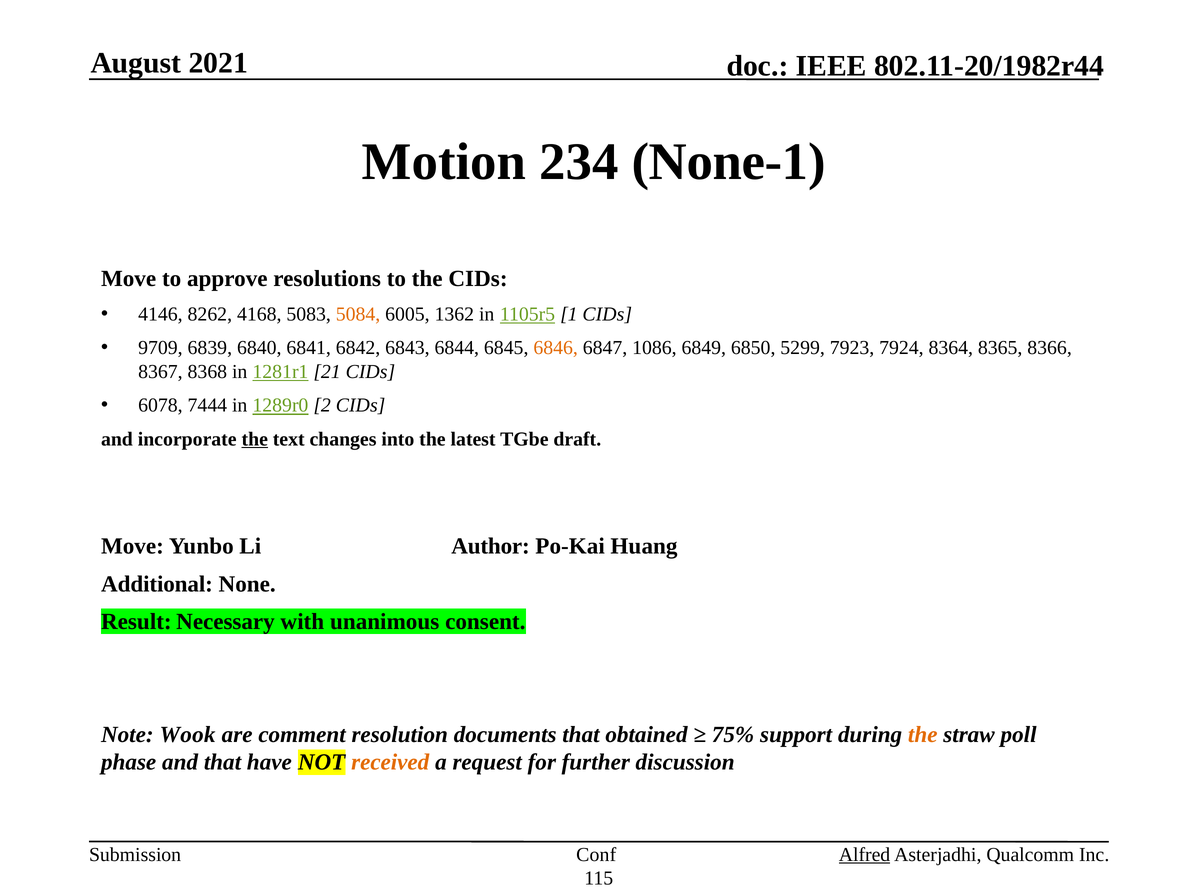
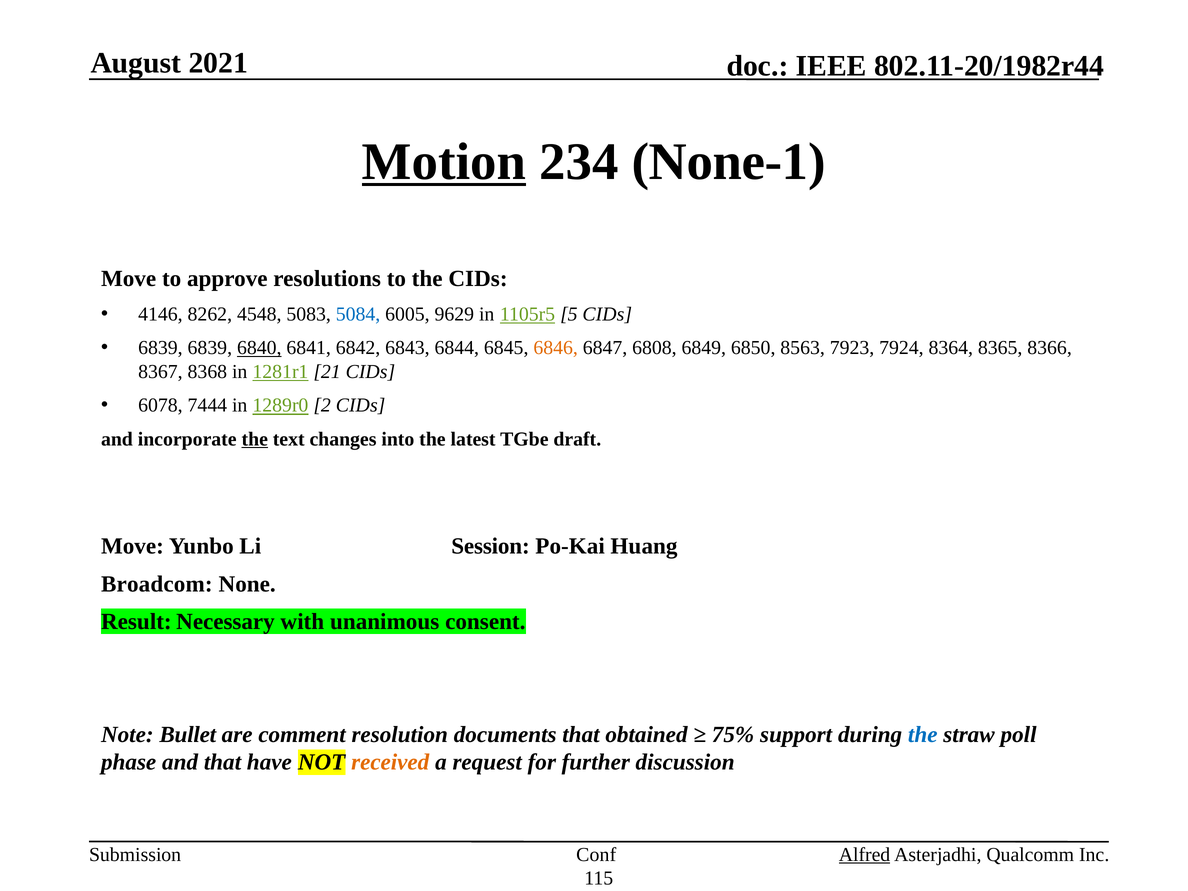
Motion underline: none -> present
4168: 4168 -> 4548
5084 colour: orange -> blue
1362: 1362 -> 9629
1: 1 -> 5
9709 at (160, 348): 9709 -> 6839
6840 underline: none -> present
1086: 1086 -> 6808
5299: 5299 -> 8563
Author: Author -> Session
Additional: Additional -> Broadcom
Wook: Wook -> Bullet
the at (923, 735) colour: orange -> blue
